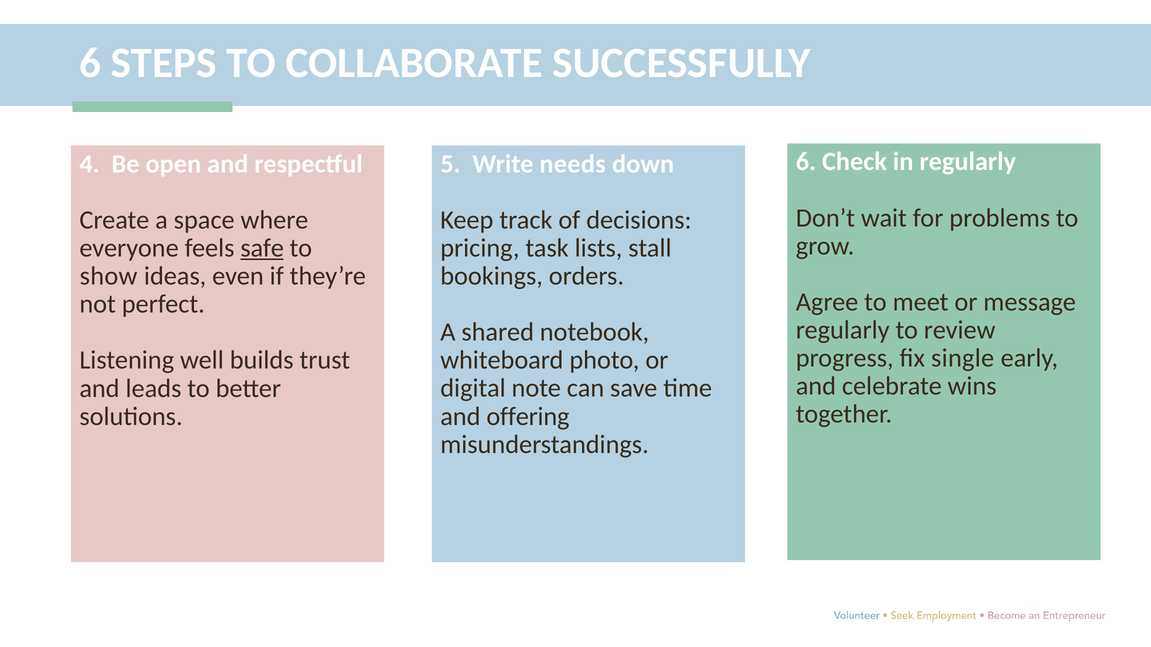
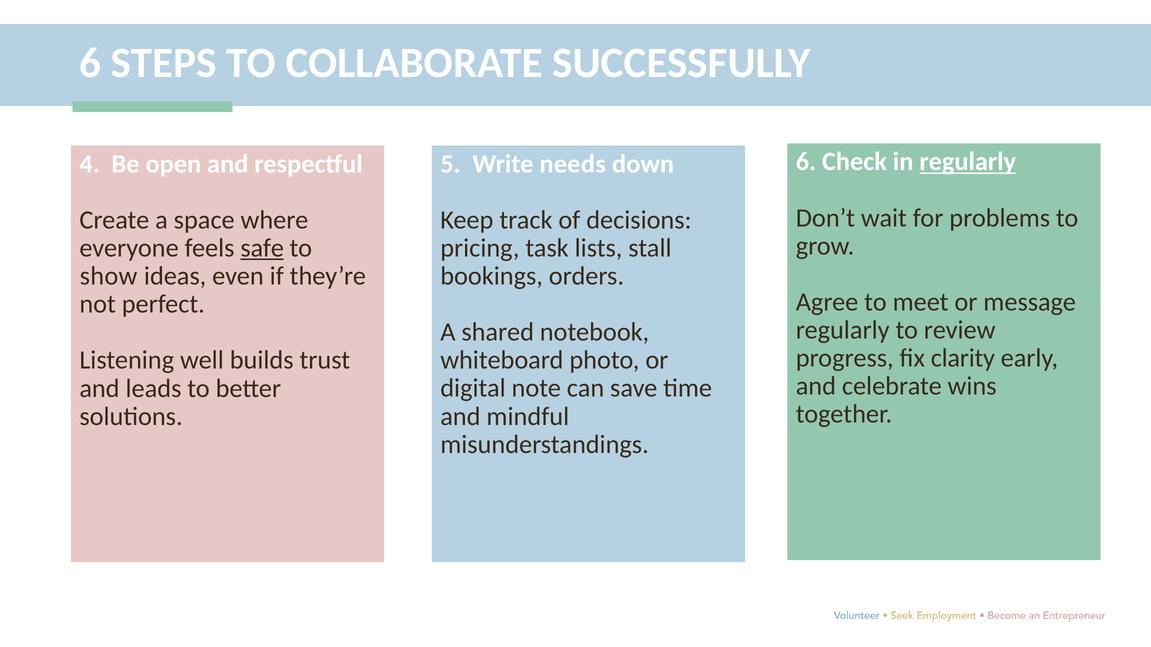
regularly at (968, 162) underline: none -> present
single: single -> clarity
offering: offering -> mindful
